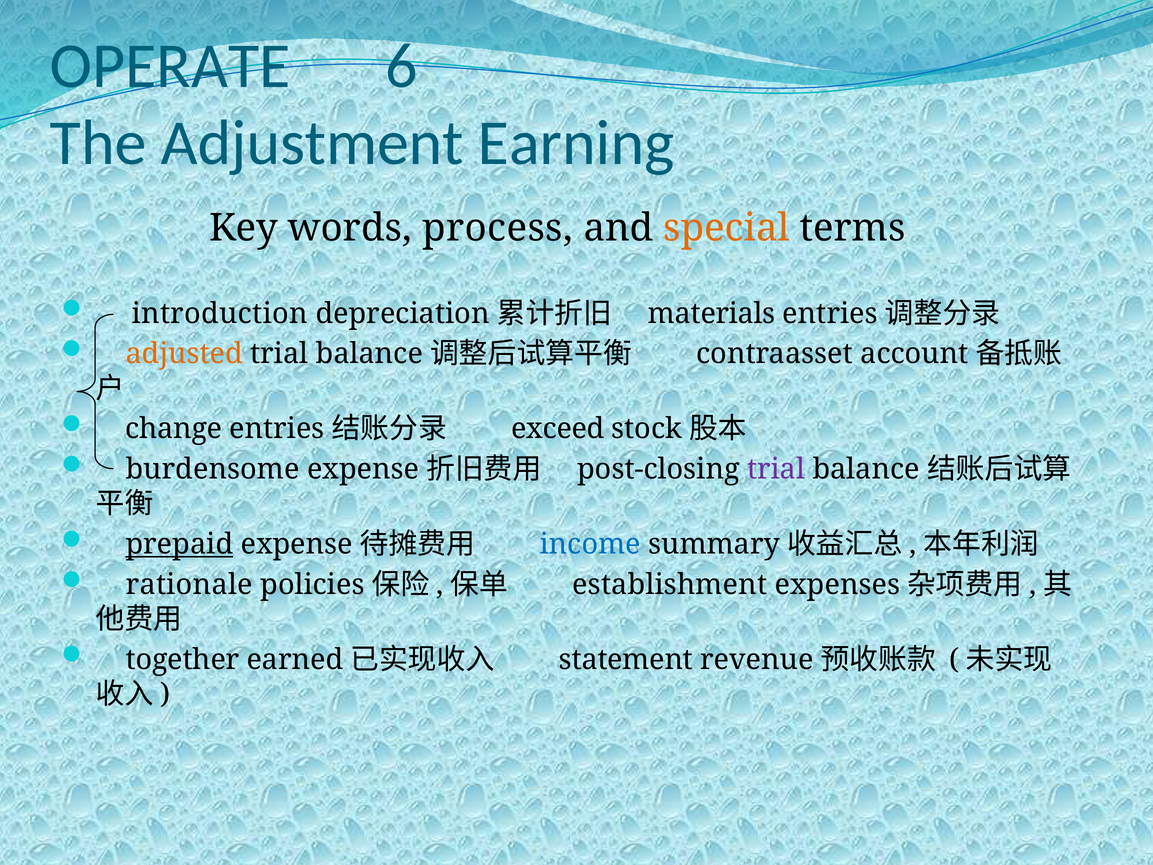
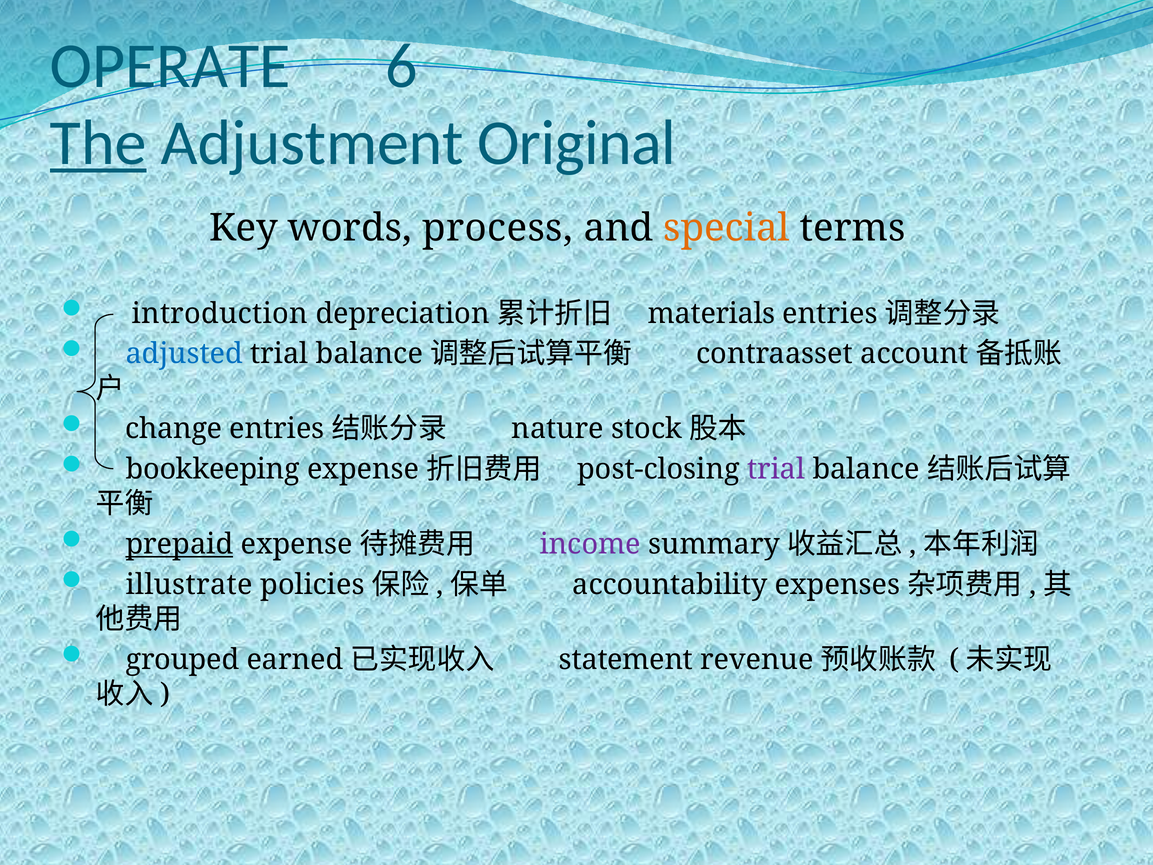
The underline: none -> present
Earning: Earning -> Original
adjusted colour: orange -> blue
exceed: exceed -> nature
burdensome: burdensome -> bookkeeping
income colour: blue -> purple
rationale: rationale -> illustrate
establishment: establishment -> accountability
together: together -> grouped
